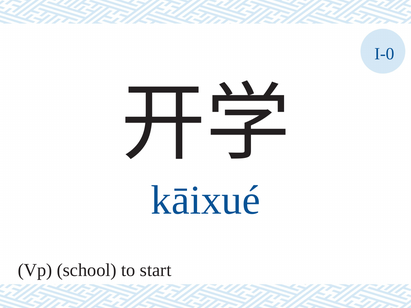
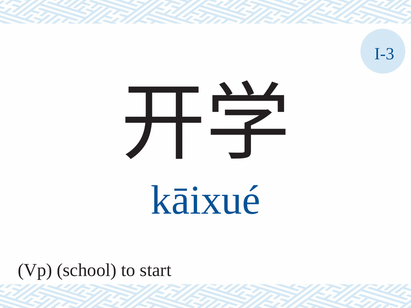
I-0: I-0 -> I-3
